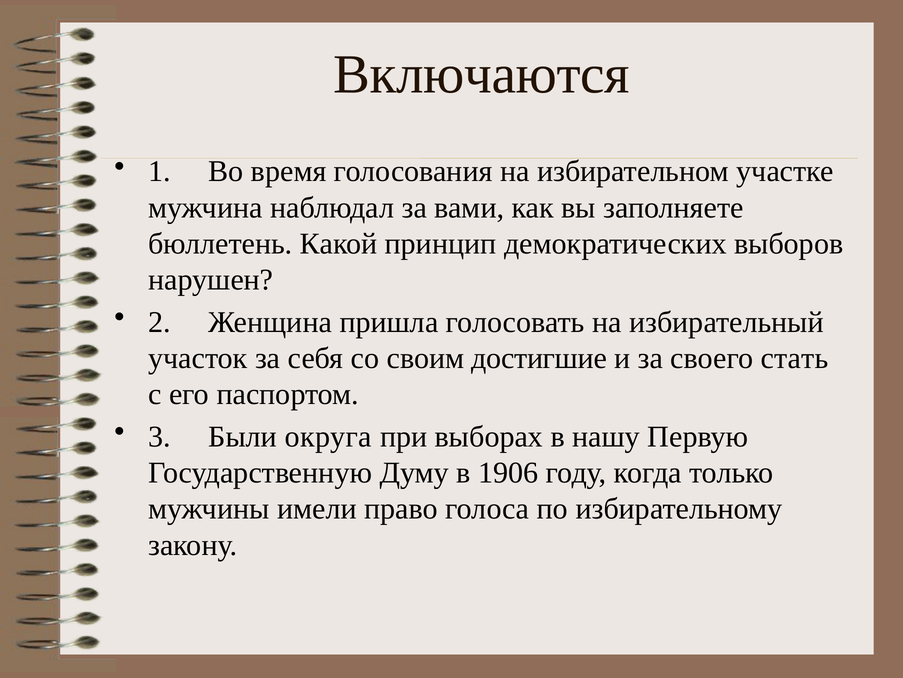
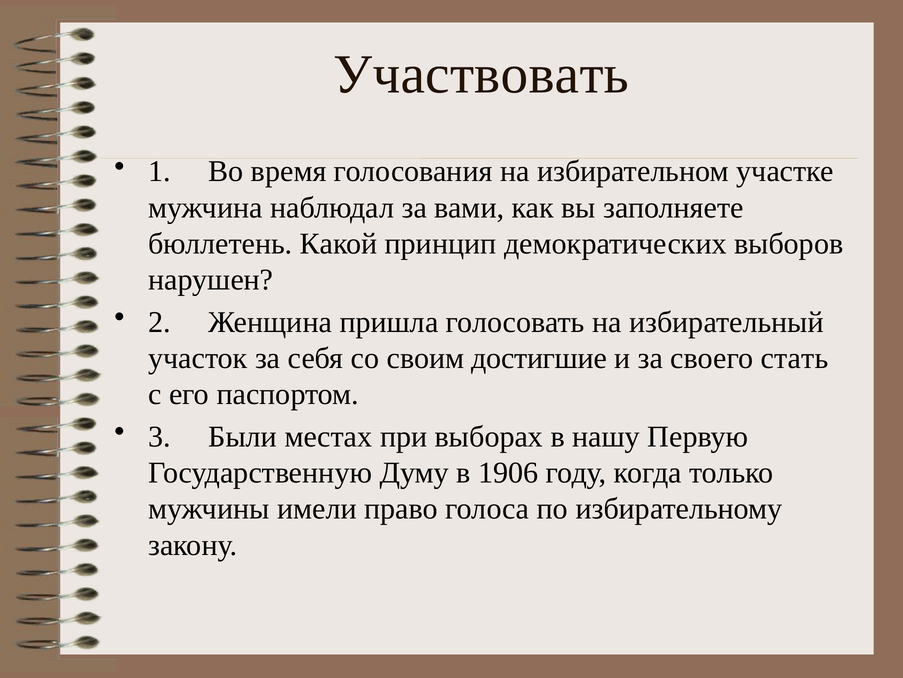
Включаются: Включаются -> Участвовать
округа: округа -> местах
